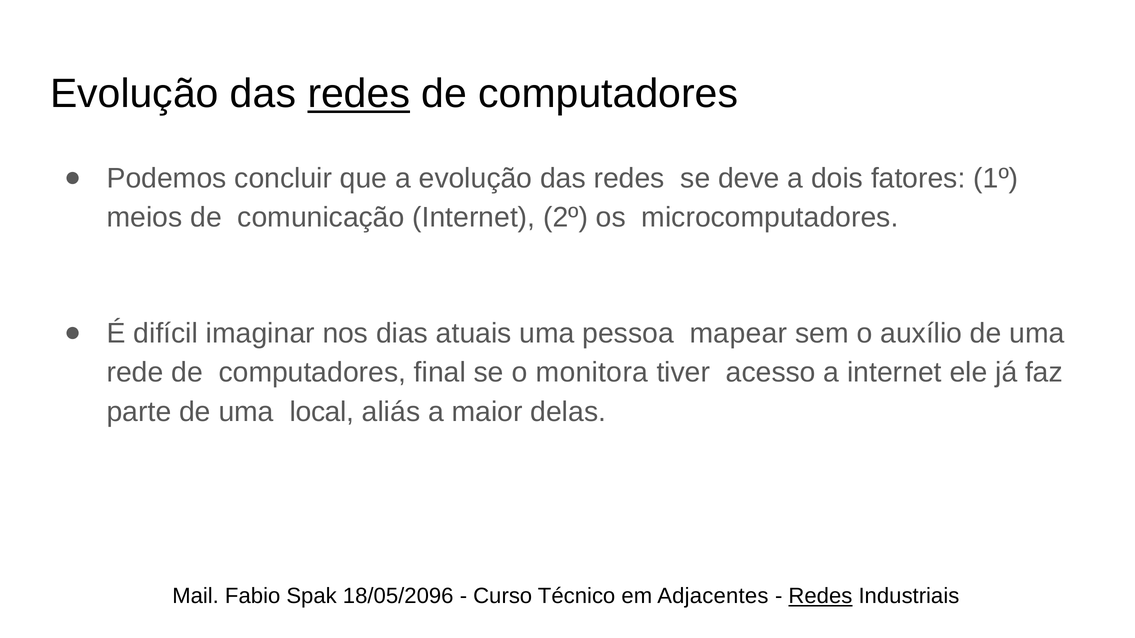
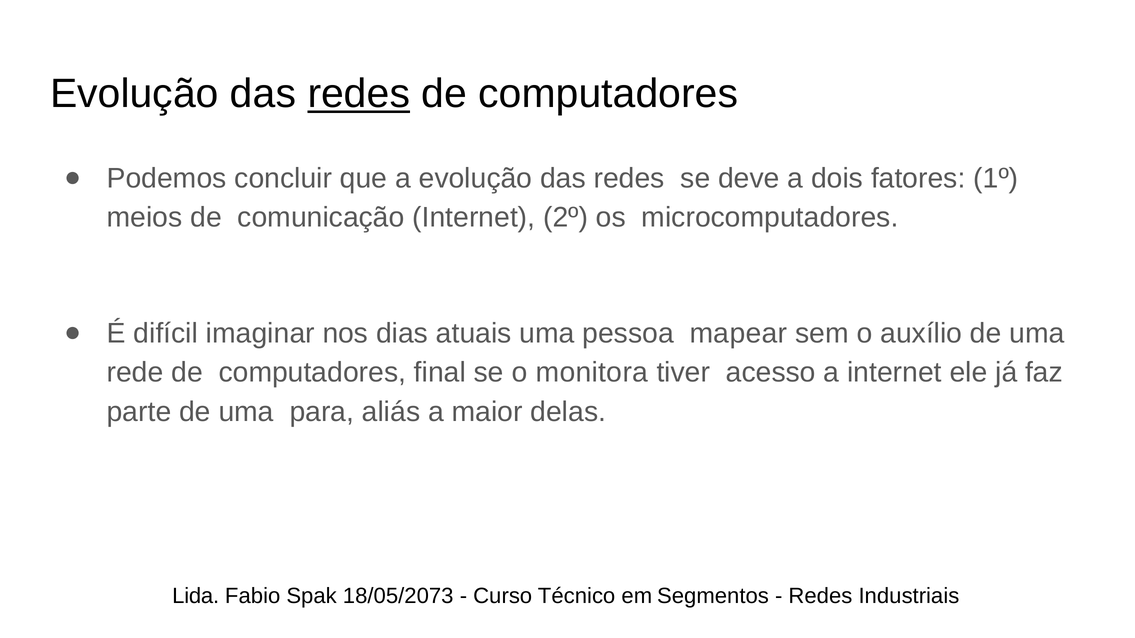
local: local -> para
Mail: Mail -> Lida
18/05/2096: 18/05/2096 -> 18/05/2073
Adjacentes: Adjacentes -> Segmentos
Redes at (820, 597) underline: present -> none
